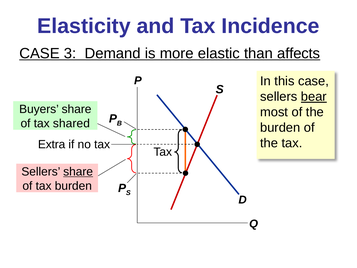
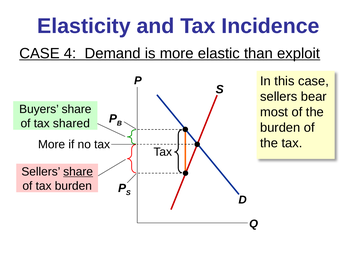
3: 3 -> 4
affects: affects -> exploit
bear underline: present -> none
Extra at (52, 144): Extra -> More
